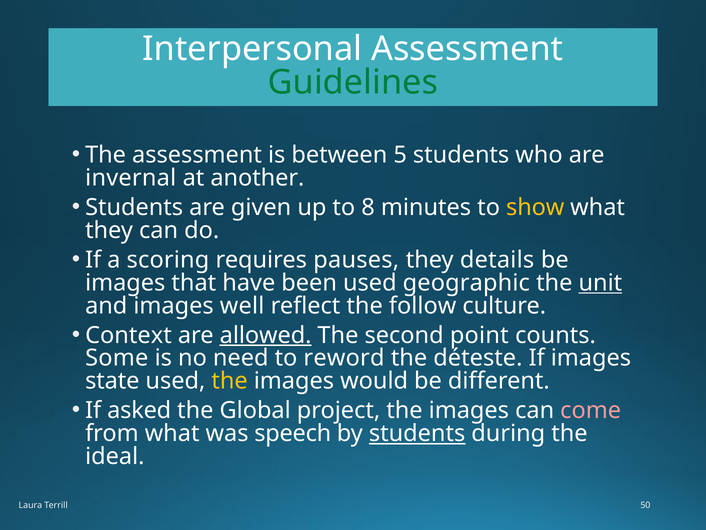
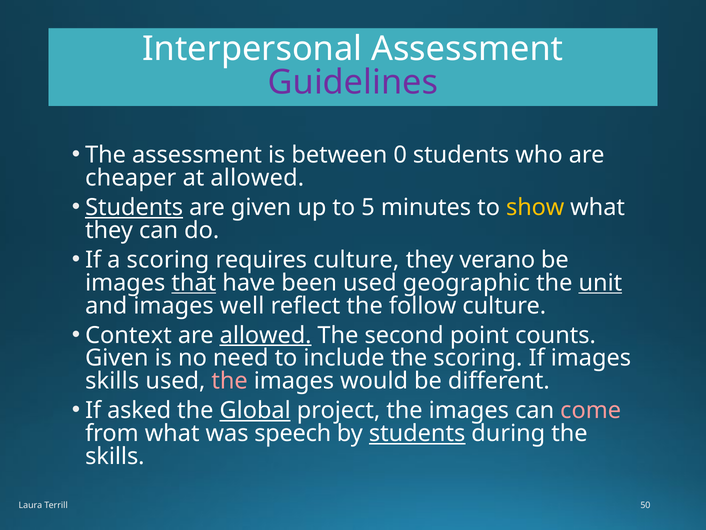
Guidelines colour: green -> purple
5: 5 -> 0
invernal: invernal -> cheaper
at another: another -> allowed
Students at (134, 207) underline: none -> present
8: 8 -> 5
requires pauses: pauses -> culture
details: details -> verano
that underline: none -> present
Some at (117, 358): Some -> Given
reword: reword -> include
the déteste: déteste -> scoring
state at (112, 381): state -> skills
the at (230, 381) colour: yellow -> pink
Global underline: none -> present
ideal at (115, 456): ideal -> skills
